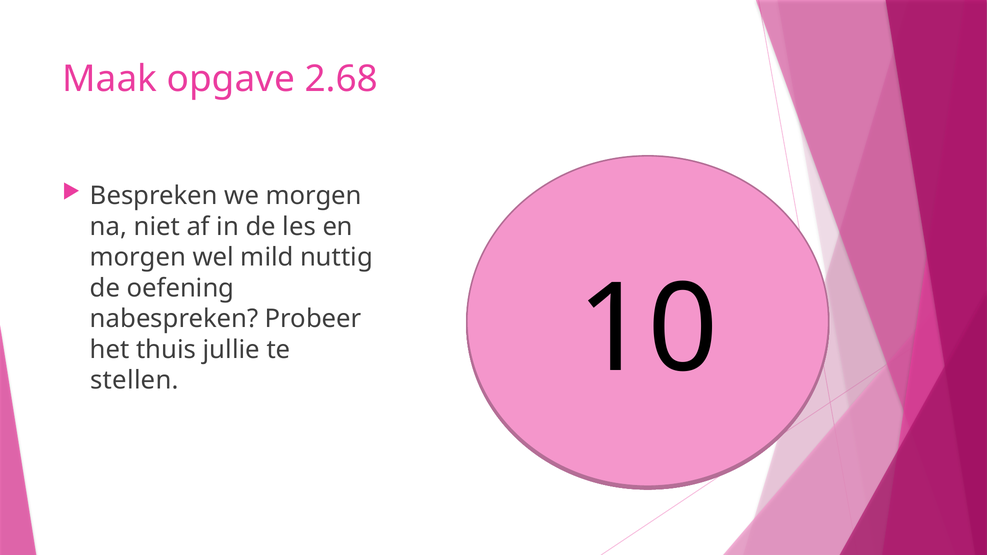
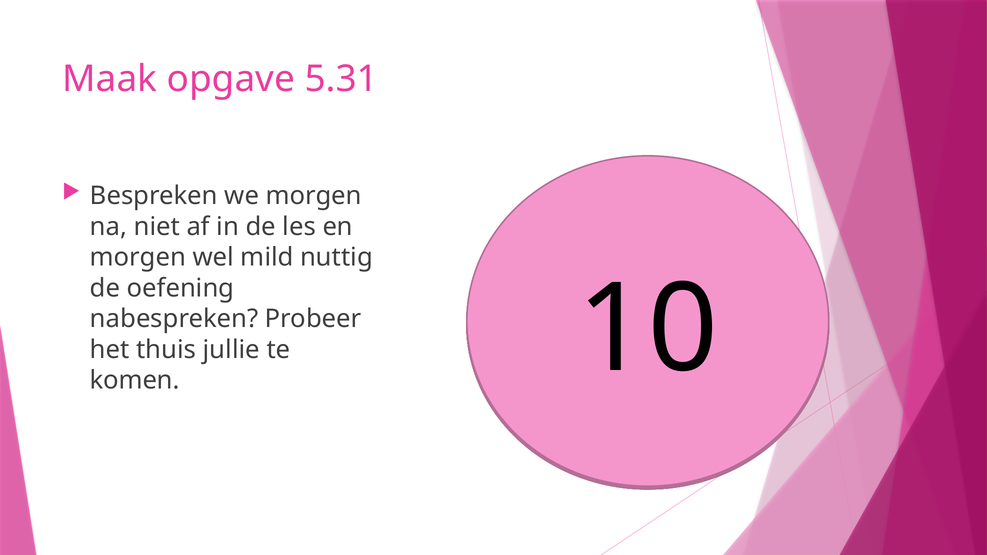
2.68: 2.68 -> 5.31
stellen: stellen -> komen
